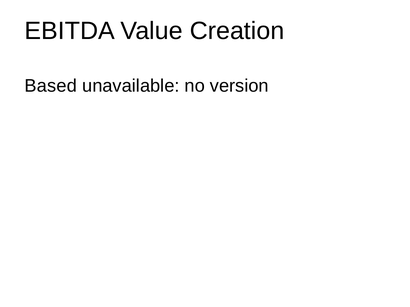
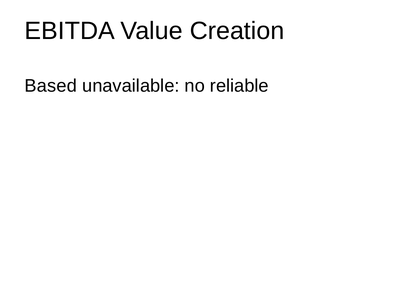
version: version -> reliable
